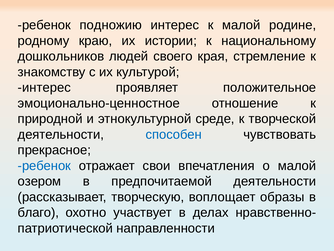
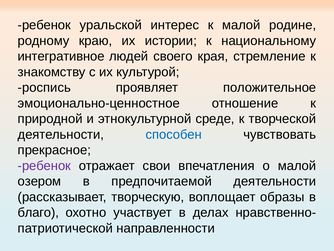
подножию: подножию -> уральской
дошкольников: дошкольников -> интегративное
интерес at (44, 87): интерес -> роспись
ребенок at (44, 165) colour: blue -> purple
